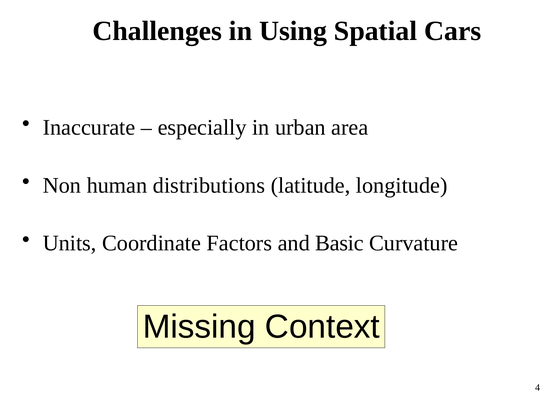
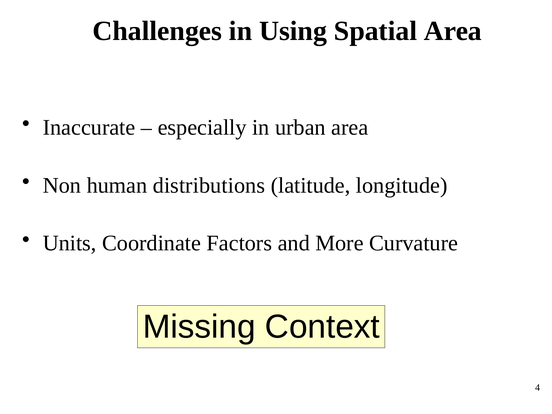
Spatial Cars: Cars -> Area
Basic: Basic -> More
